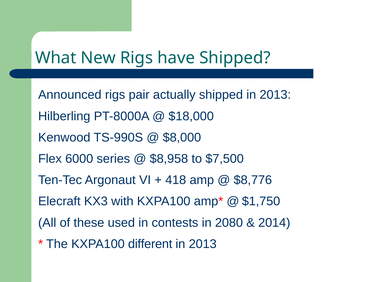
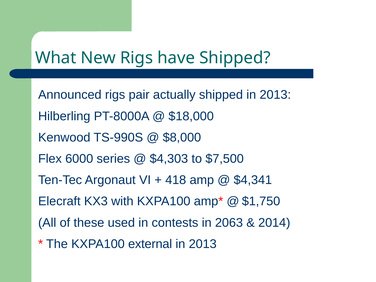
$8,958: $8,958 -> $4,303
$8,776: $8,776 -> $4,341
2080: 2080 -> 2063
different: different -> external
